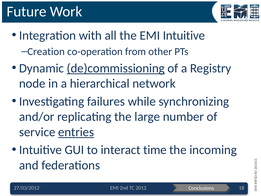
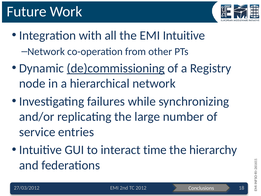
Creation at (46, 51): Creation -> Network
entries underline: present -> none
incoming: incoming -> hierarchy
